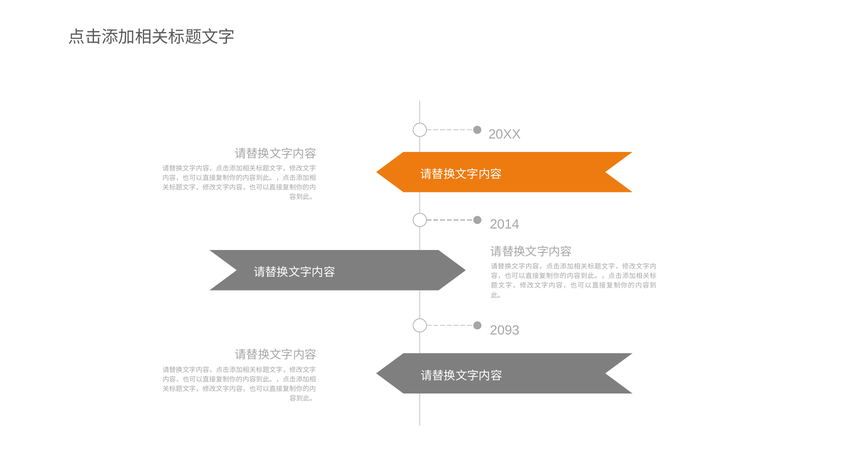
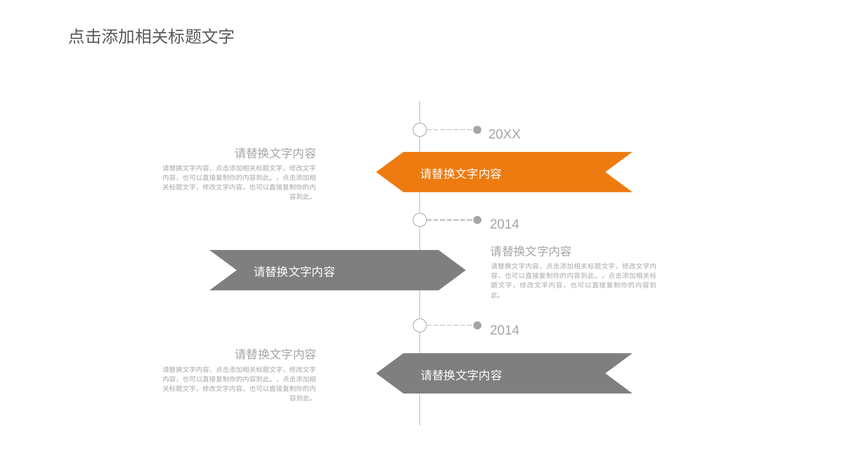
2093 at (505, 330): 2093 -> 2014
